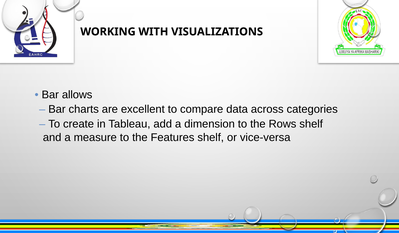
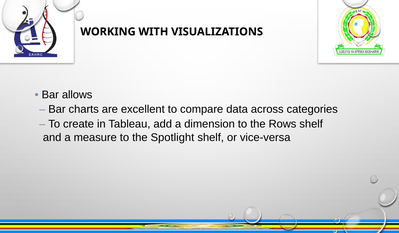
Features: Features -> Spotlight
